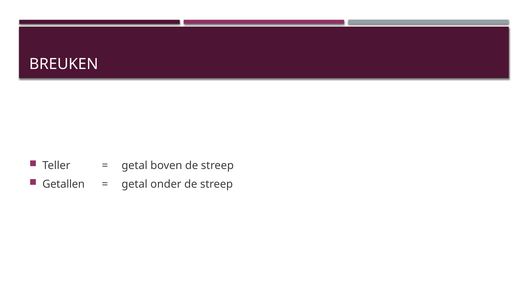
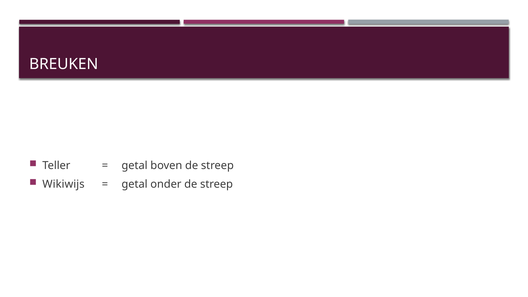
Getallen: Getallen -> Wikiwijs
